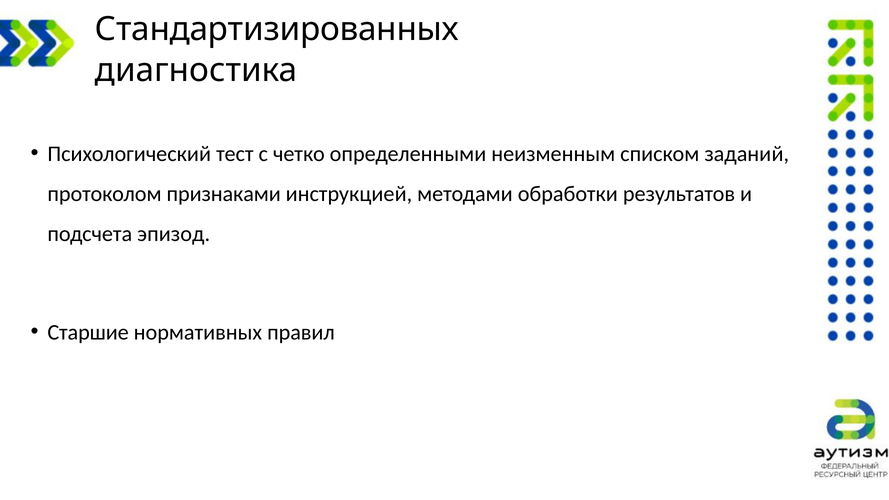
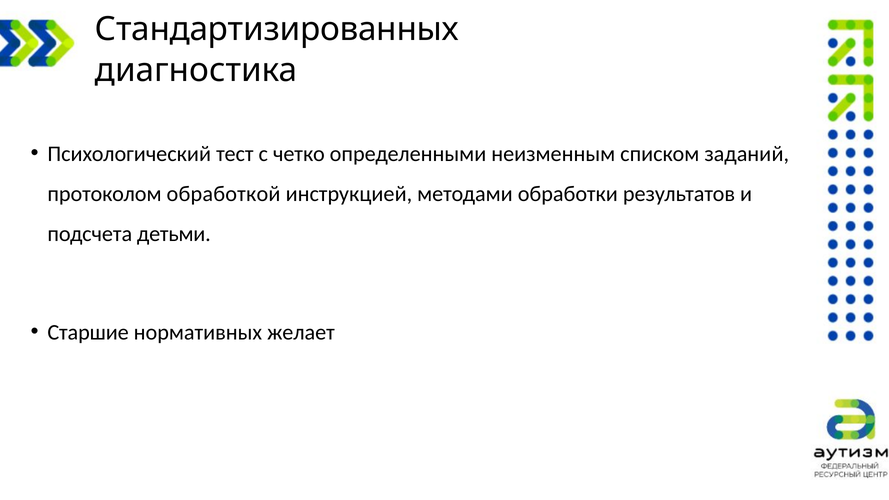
признаками: признаками -> обработкой
эпизод: эпизод -> детьми
правил: правил -> желает
